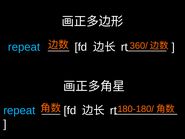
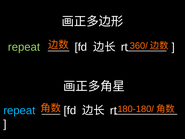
repeat at (24, 47) colour: light blue -> light green
